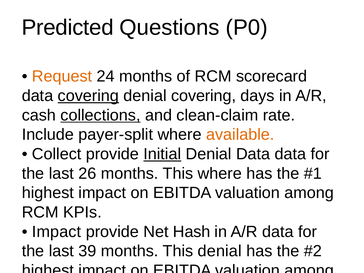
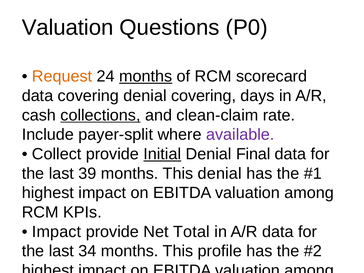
Predicted at (68, 28): Predicted -> Valuation
months at (146, 76) underline: none -> present
covering at (88, 96) underline: present -> none
available colour: orange -> purple
Denial Data: Data -> Final
26: 26 -> 39
This where: where -> denial
Hash: Hash -> Total
39: 39 -> 34
This denial: denial -> profile
